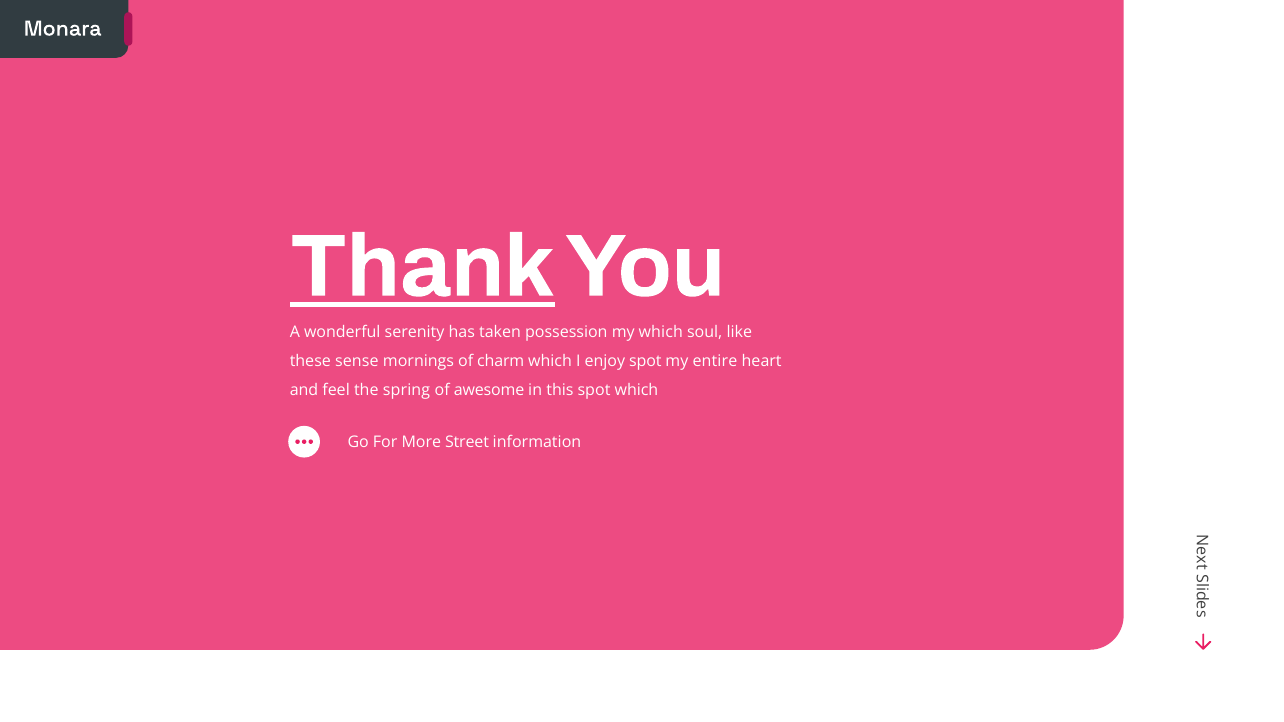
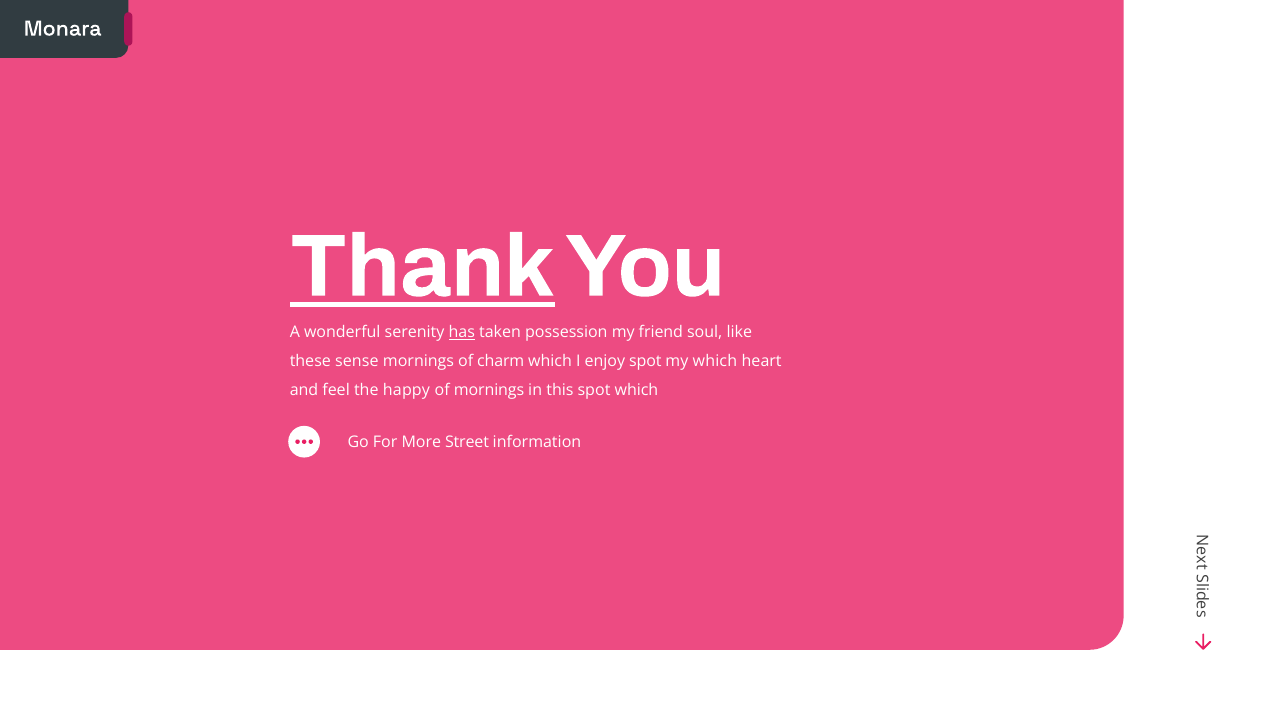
has underline: none -> present
my which: which -> friend
my entire: entire -> which
spring: spring -> happy
of awesome: awesome -> mornings
